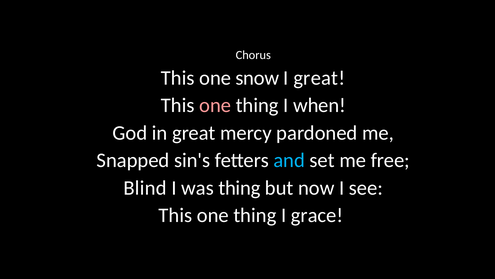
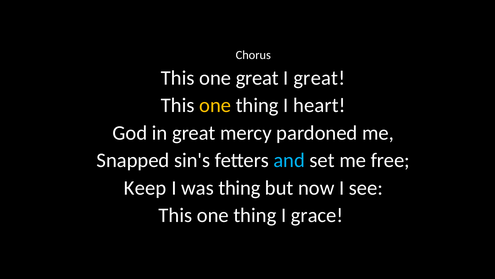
one snow: snow -> great
one at (215, 105) colour: pink -> yellow
when: when -> heart
Blind: Blind -> Keep
